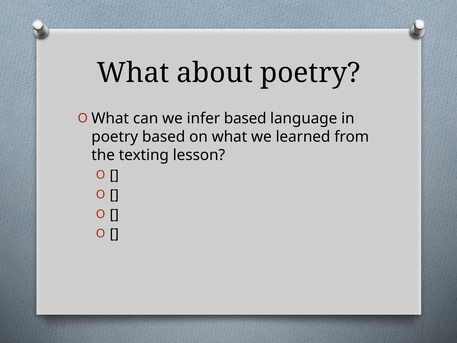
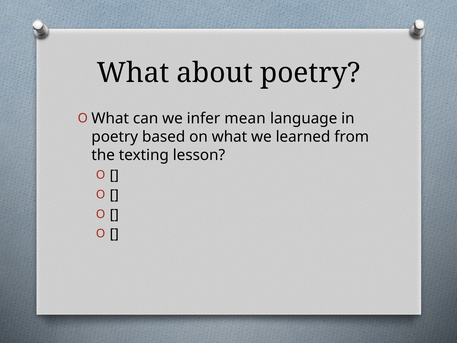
infer based: based -> mean
